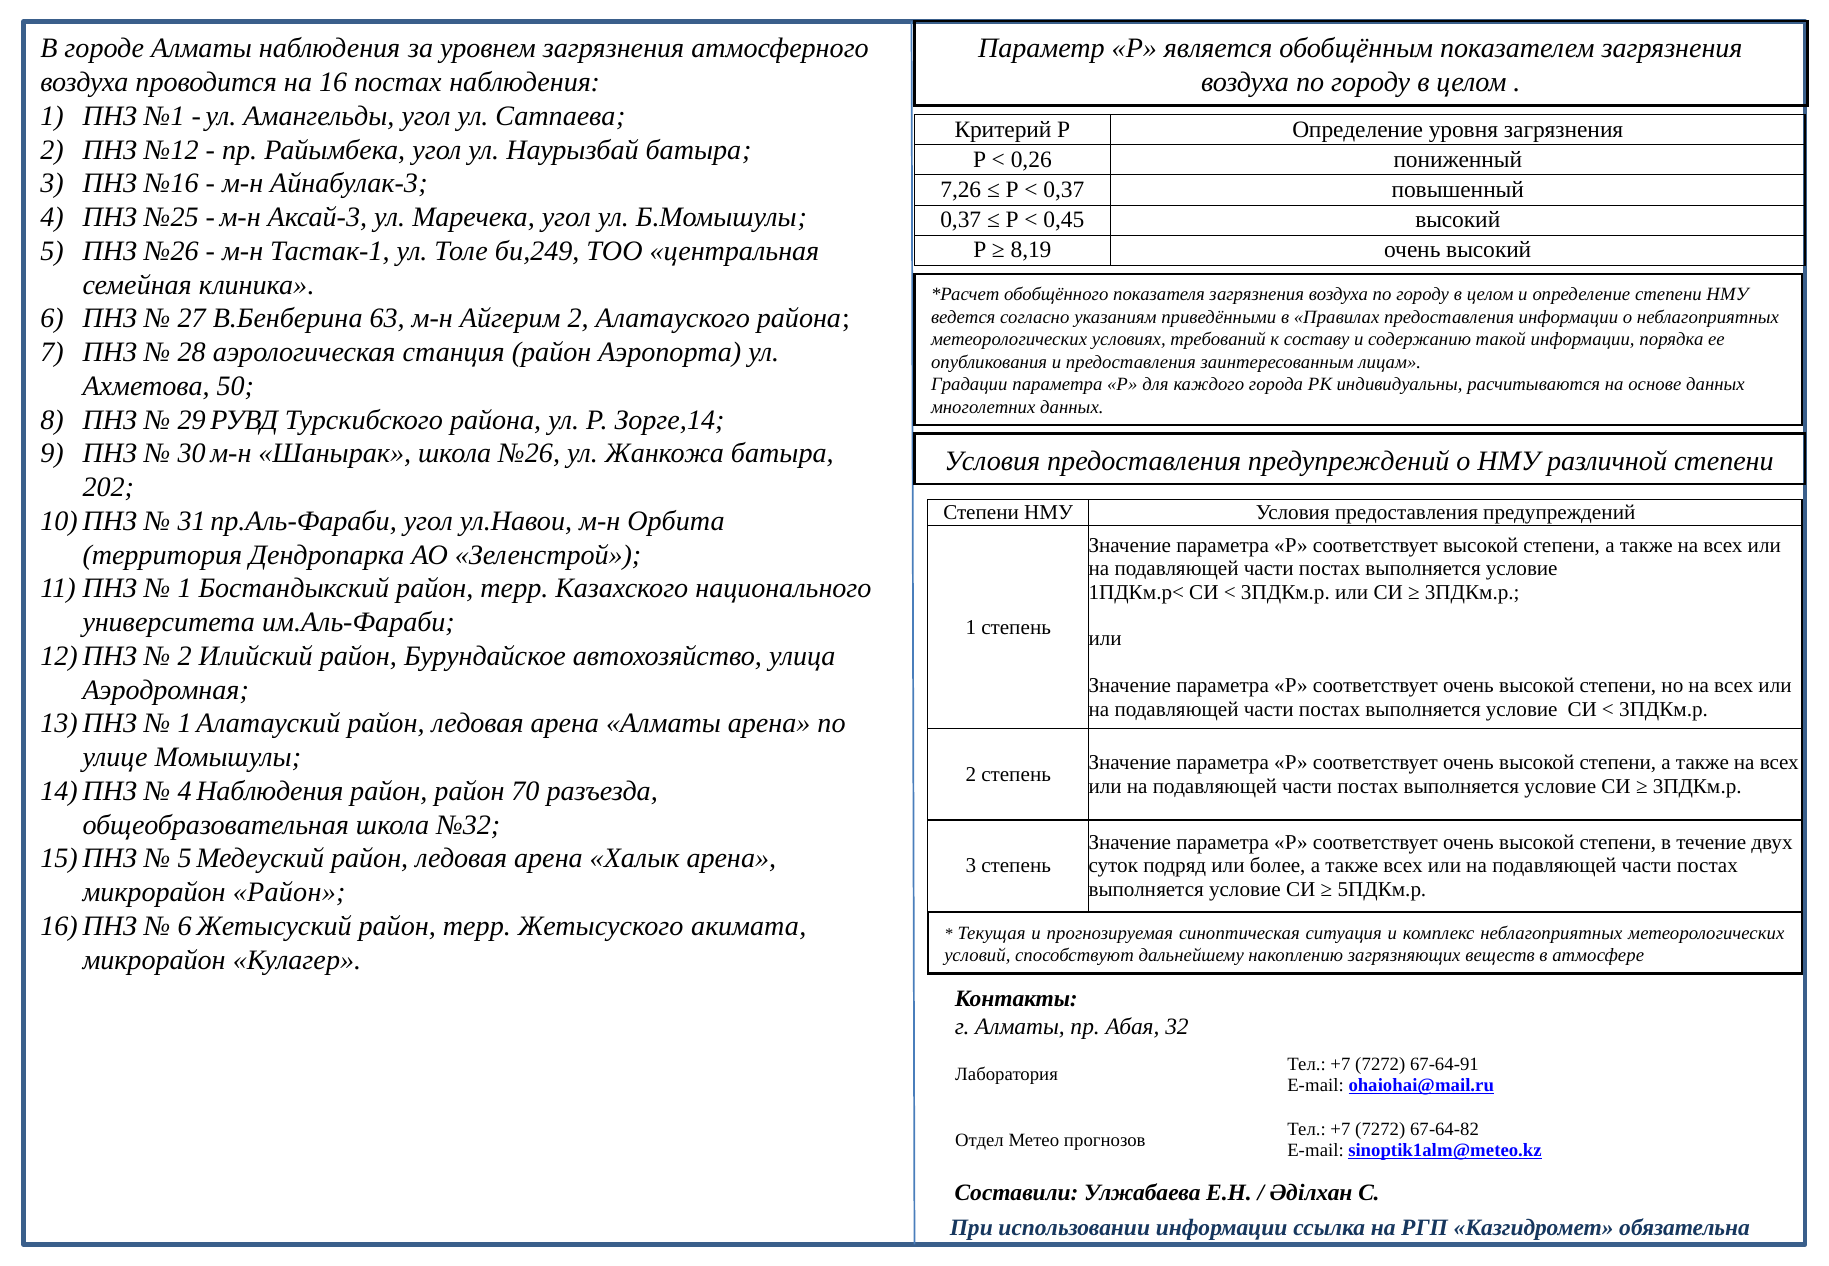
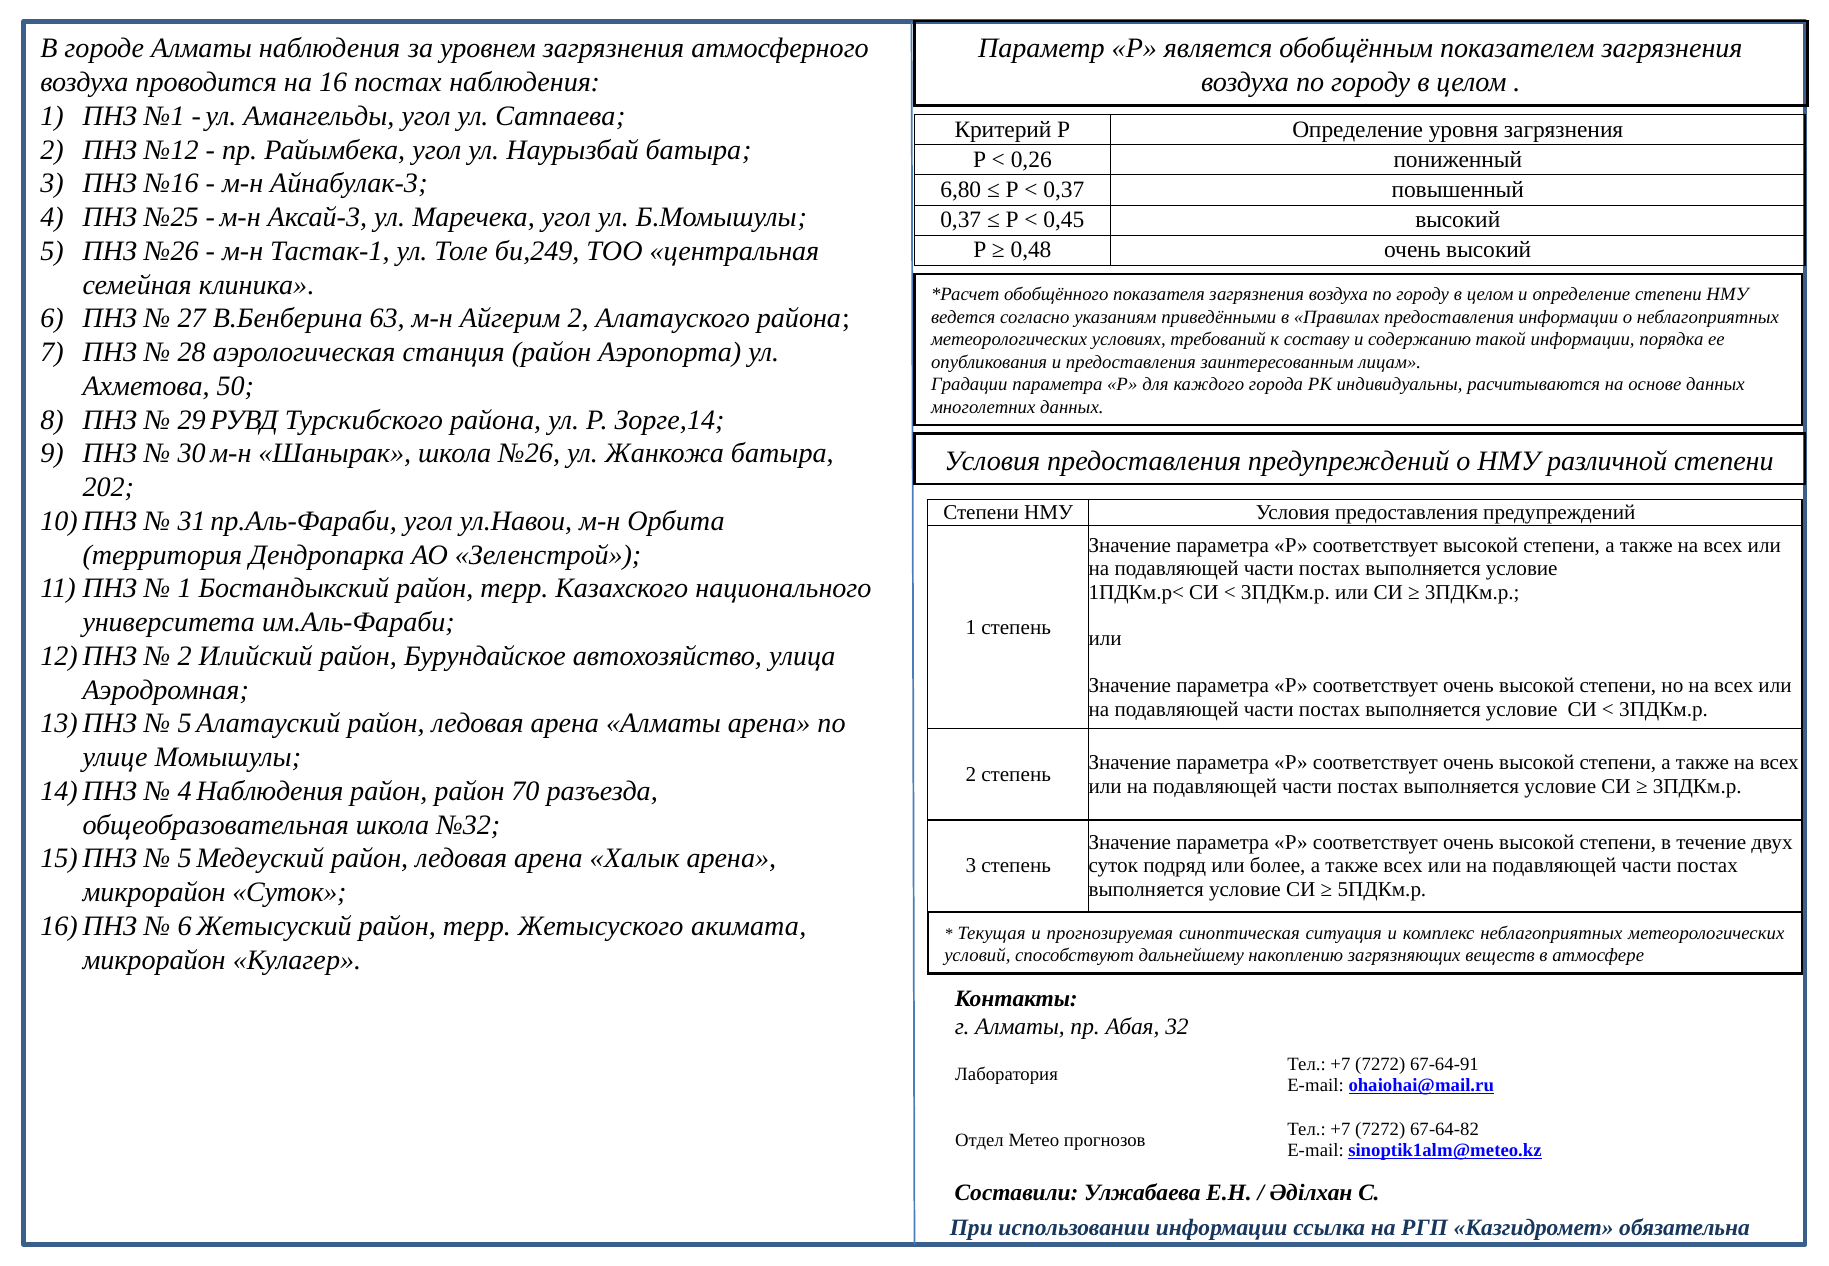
7,26: 7,26 -> 6,80
8,19: 8,19 -> 0,48
1 at (185, 724): 1 -> 5
микрорайон Район: Район -> Суток
